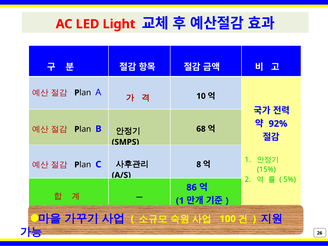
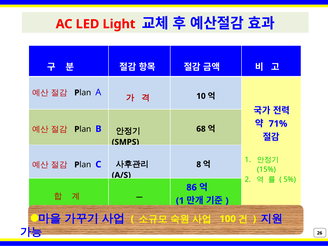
92%: 92% -> 71%
